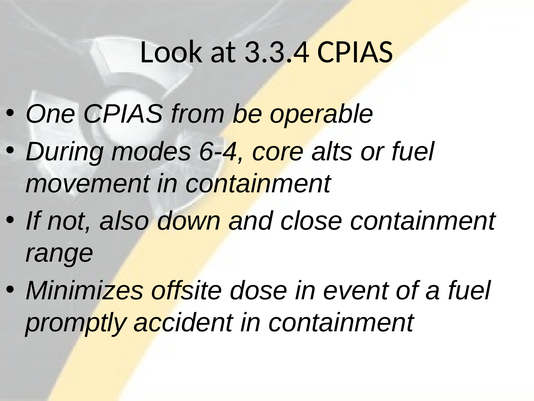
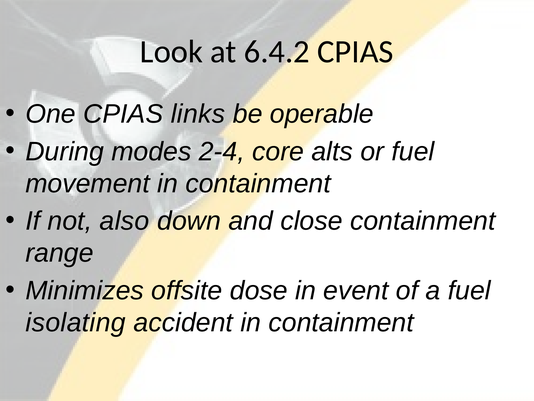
3.3.4: 3.3.4 -> 6.4.2
from: from -> links
6-4: 6-4 -> 2-4
promptly: promptly -> isolating
